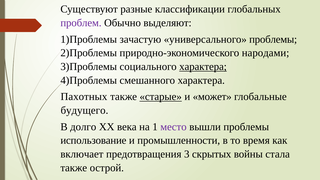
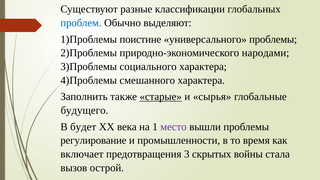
проблем colour: purple -> blue
зачастую: зачастую -> поистине
характера at (203, 67) underline: present -> none
Пахотных: Пахотных -> Заполнить
может: может -> сырья
долго: долго -> будет
использование: использование -> регулирование
также at (74, 168): также -> вызов
